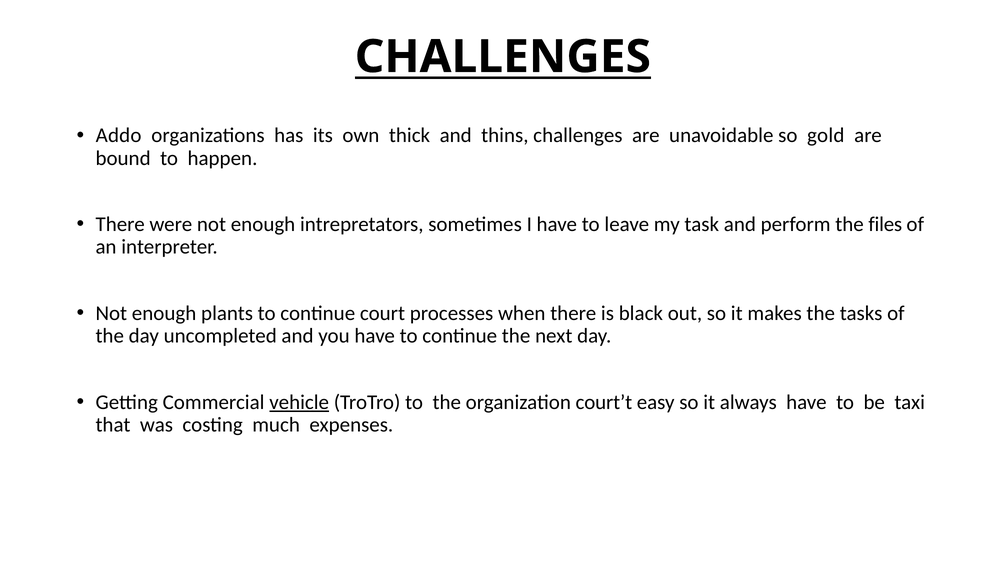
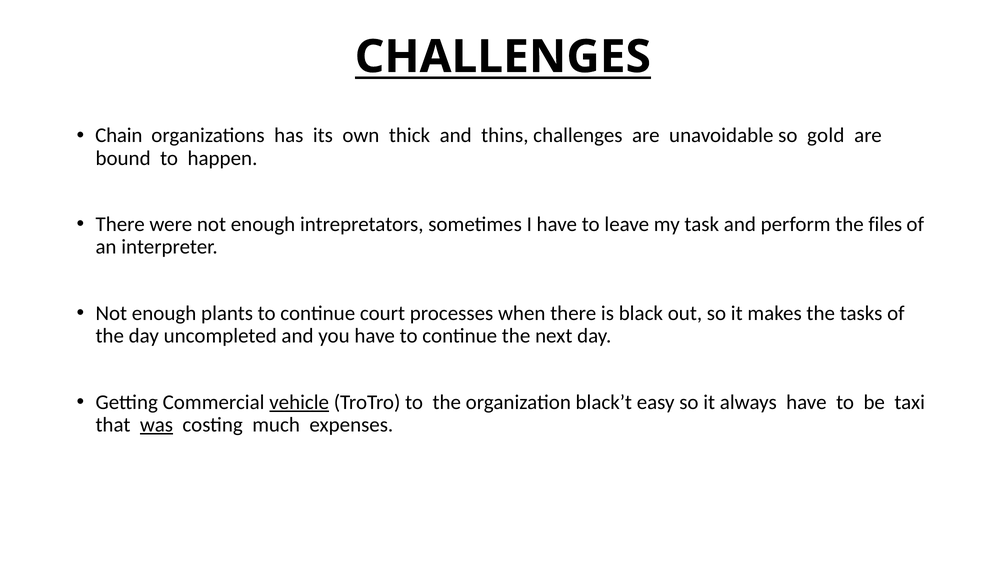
Addo: Addo -> Chain
court’t: court’t -> black’t
was underline: none -> present
